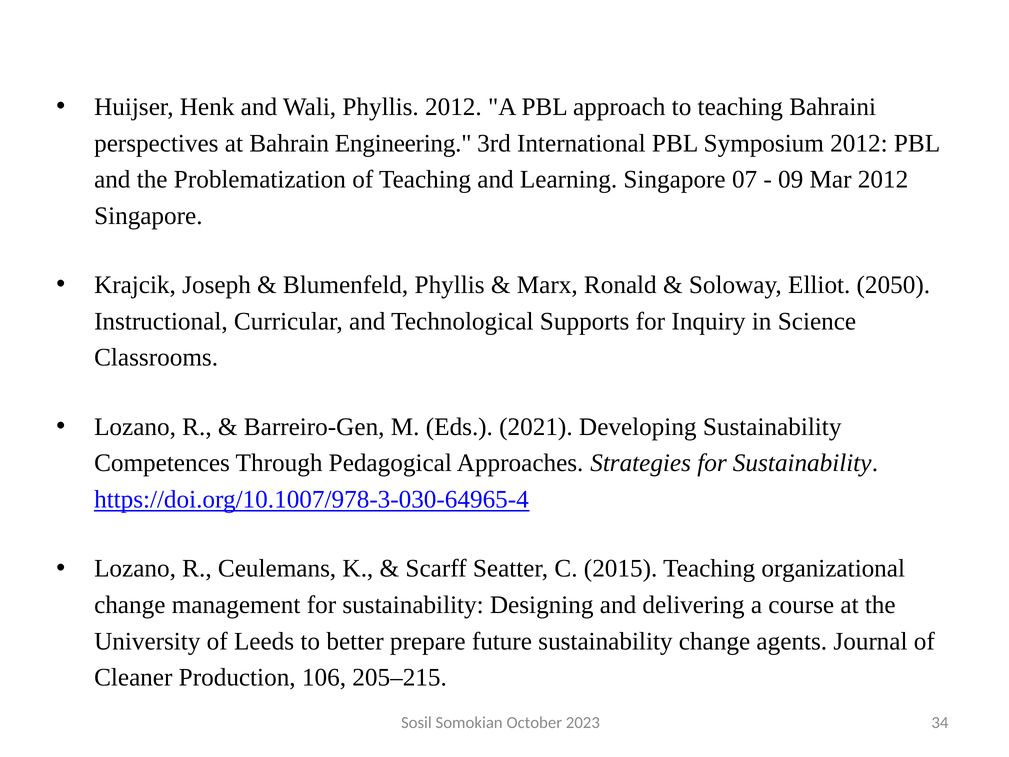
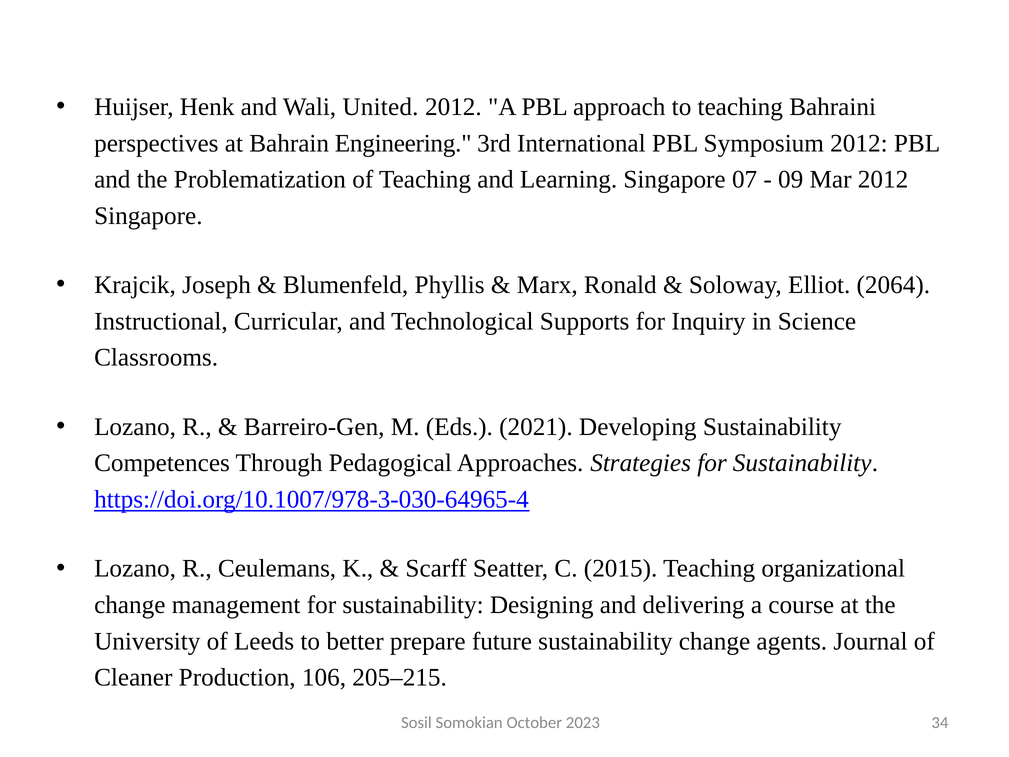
Wali Phyllis: Phyllis -> United
2050: 2050 -> 2064
